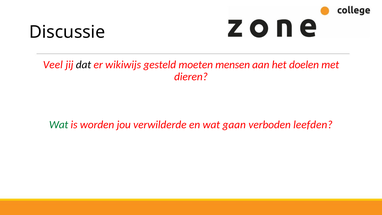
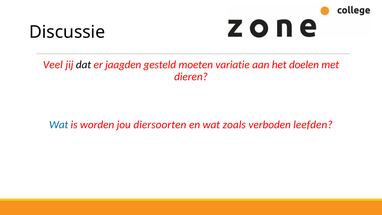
wikiwijs: wikiwijs -> jaagden
mensen: mensen -> variatie
Wat at (59, 125) colour: green -> blue
verwilderde: verwilderde -> diersoorten
gaan: gaan -> zoals
